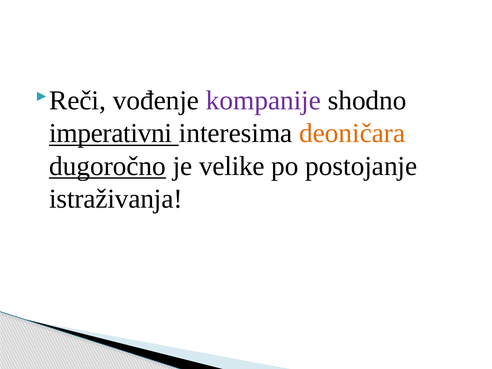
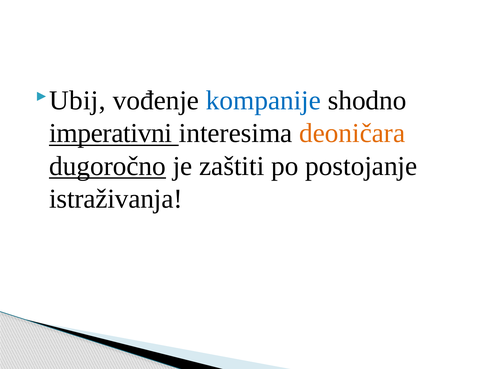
Reči: Reči -> Ubij
kompanije colour: purple -> blue
velike: velike -> zaštiti
